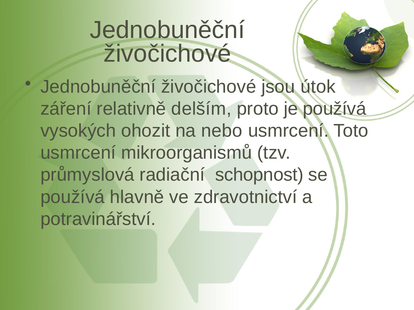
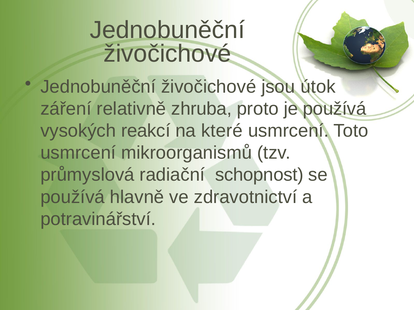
delším: delším -> zhruba
ohozit: ohozit -> reakcí
nebo: nebo -> které
